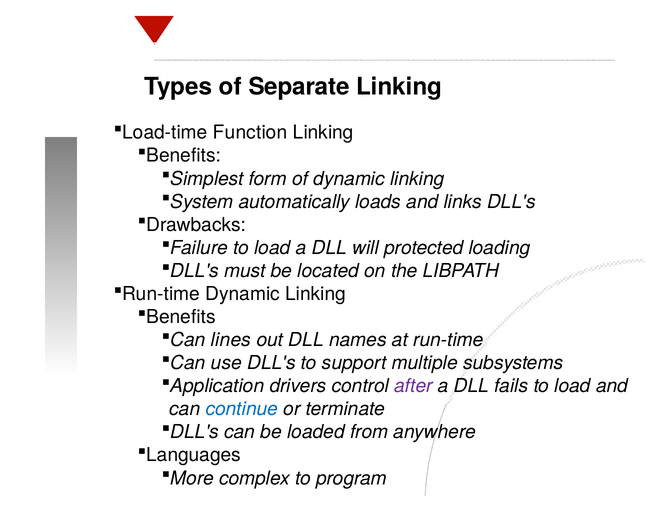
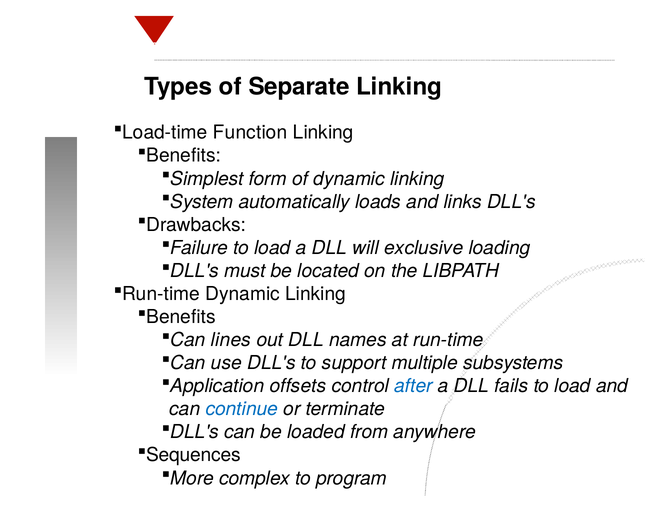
protected: protected -> exclusive
drivers: drivers -> offsets
after colour: purple -> blue
Languages: Languages -> Sequences
